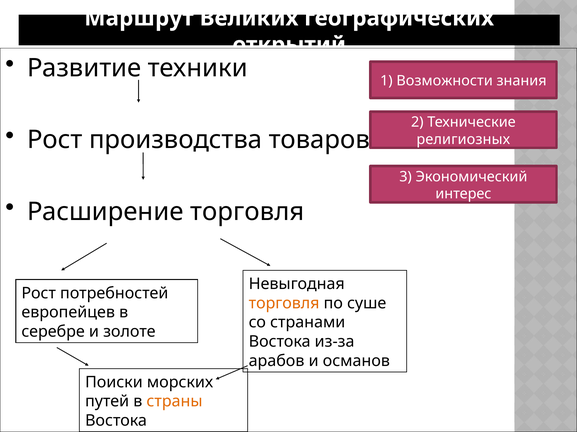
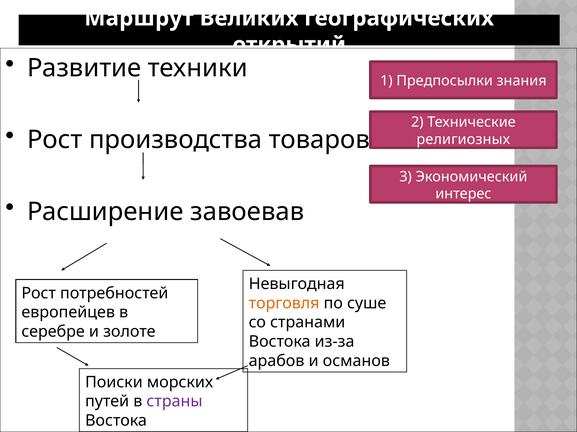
Возможности: Возможности -> Предпосылки
Расширение торговля: торговля -> завоевав
страны colour: orange -> purple
